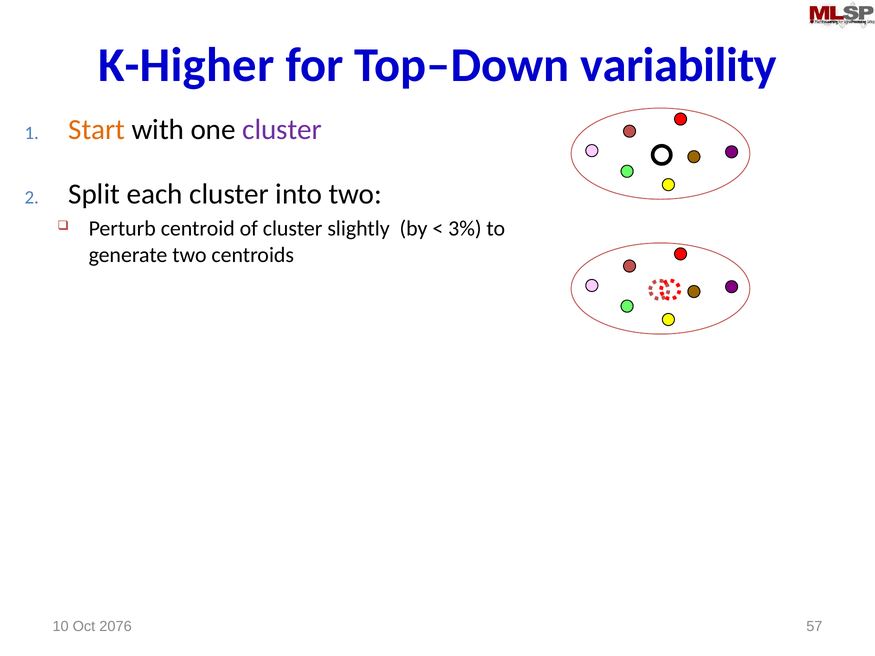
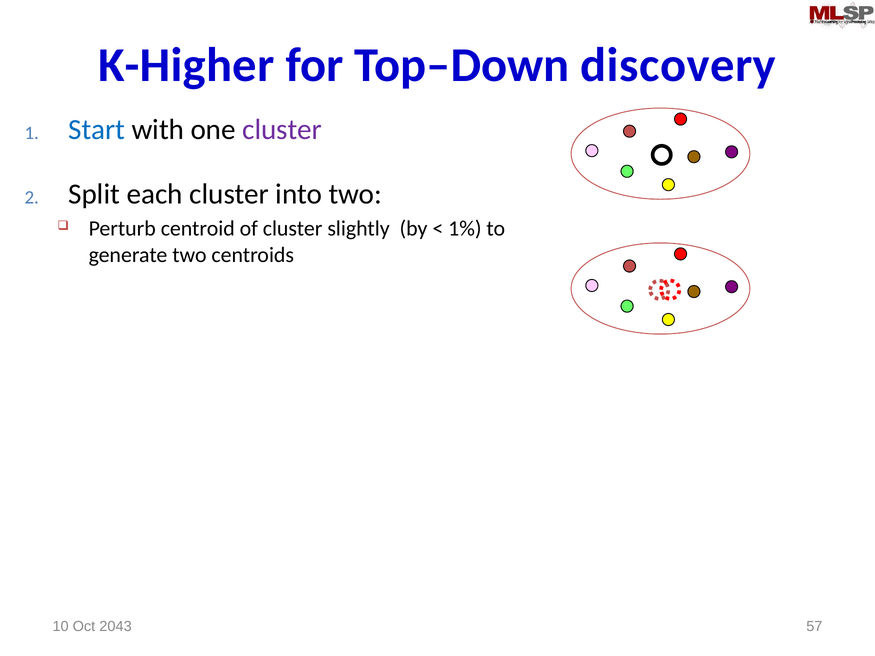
variability: variability -> discovery
Start colour: orange -> blue
3%: 3% -> 1%
2076: 2076 -> 2043
